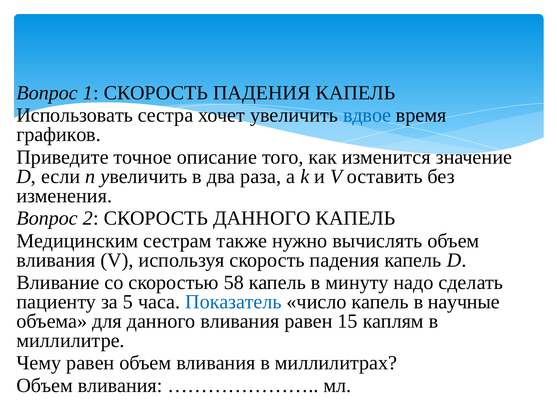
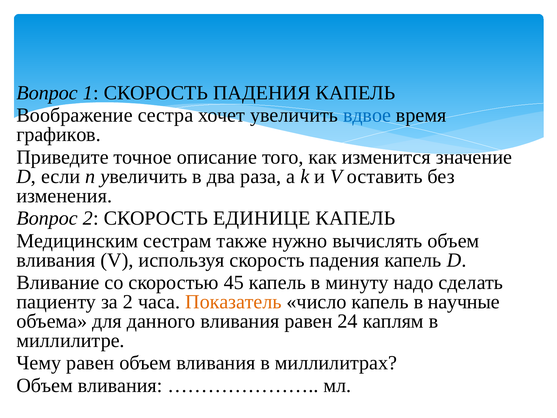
Использовать: Использовать -> Воображение
СКОРОСТЬ ДАННОГО: ДАННОГО -> ЕДИНИЦЕ
58: 58 -> 45
за 5: 5 -> 2
Показатель colour: blue -> orange
15: 15 -> 24
